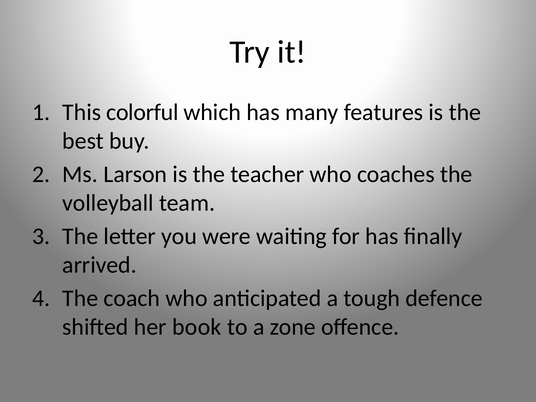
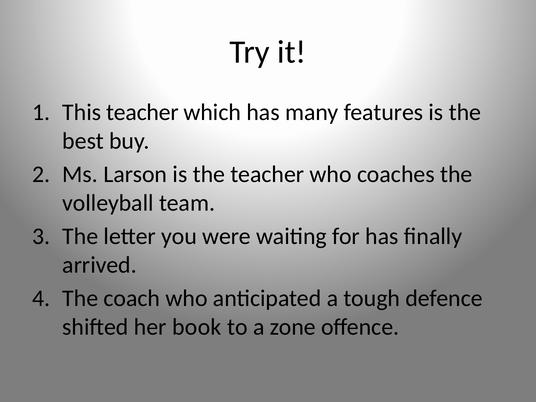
This colorful: colorful -> teacher
